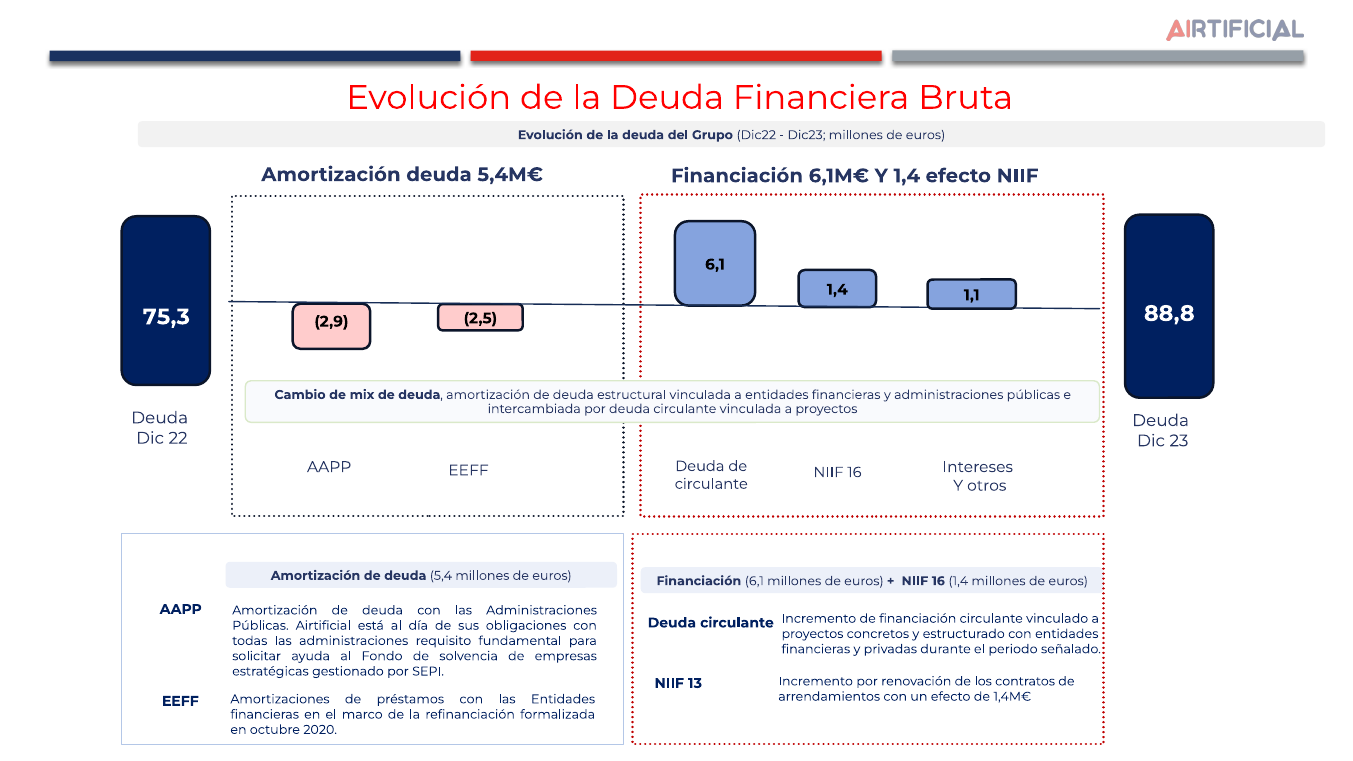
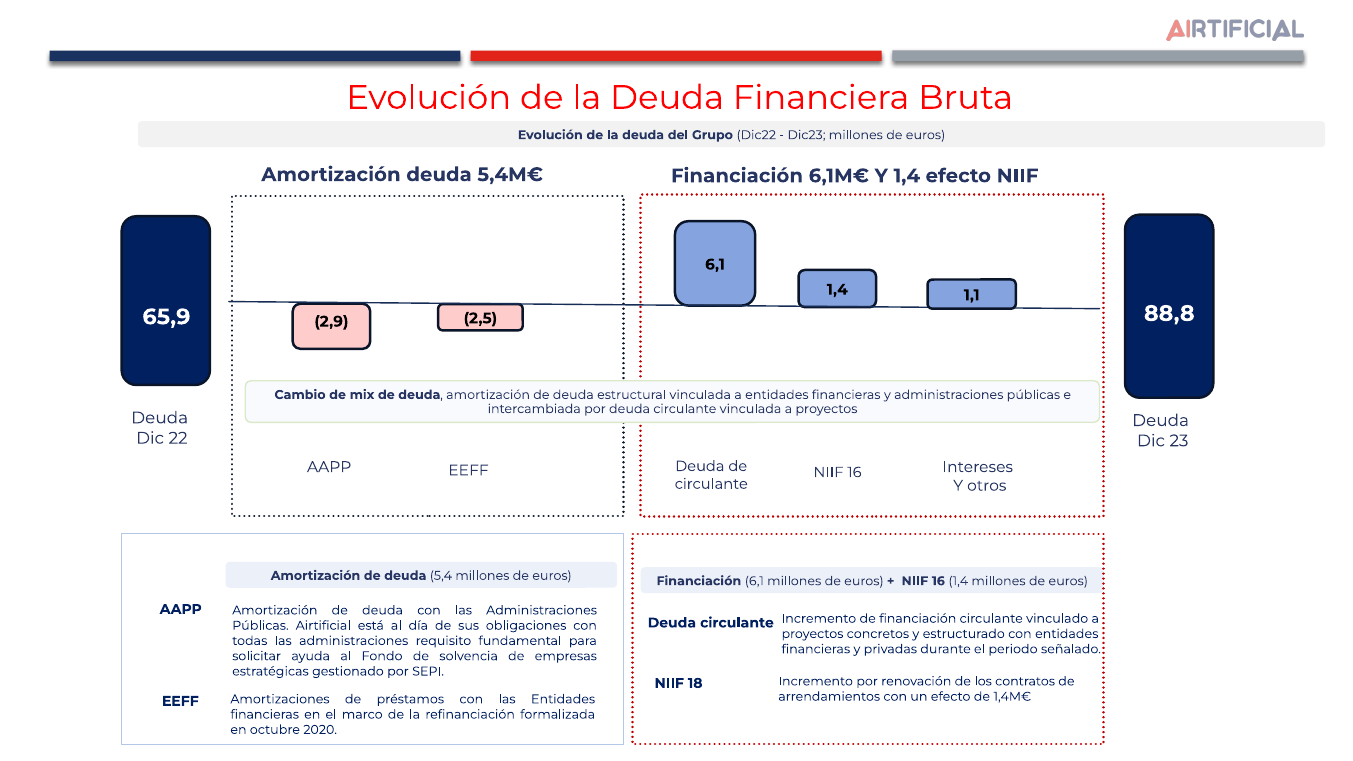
75,3: 75,3 -> 65,9
13: 13 -> 18
